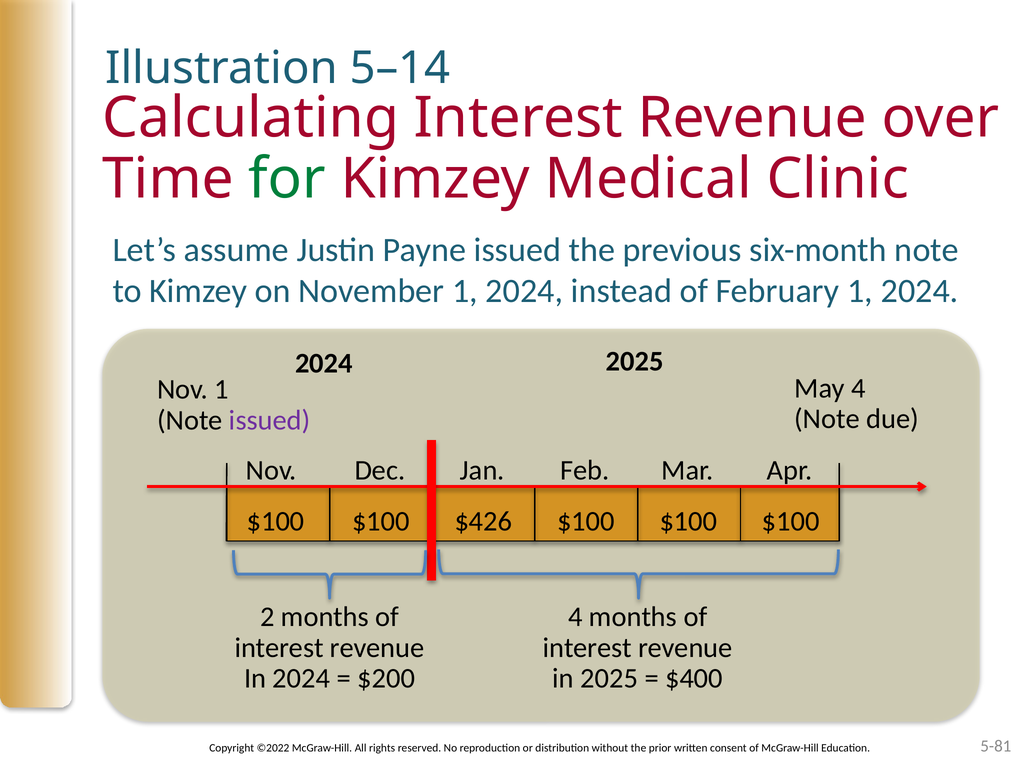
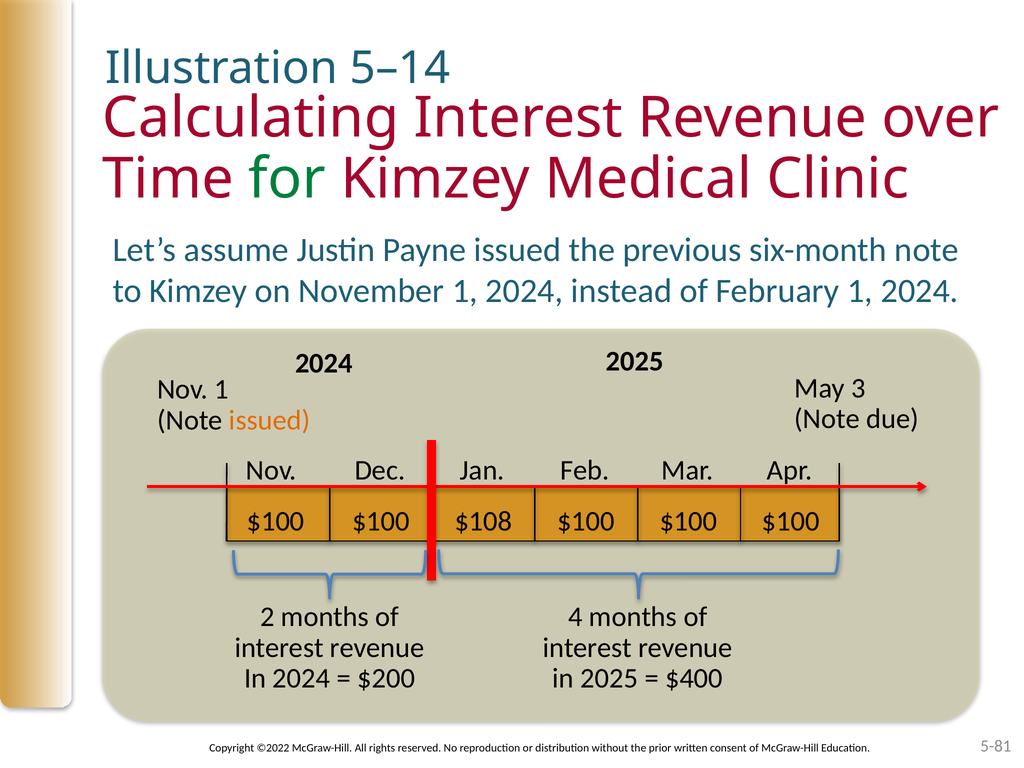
May 4: 4 -> 3
issued at (270, 420) colour: purple -> orange
$426: $426 -> $108
